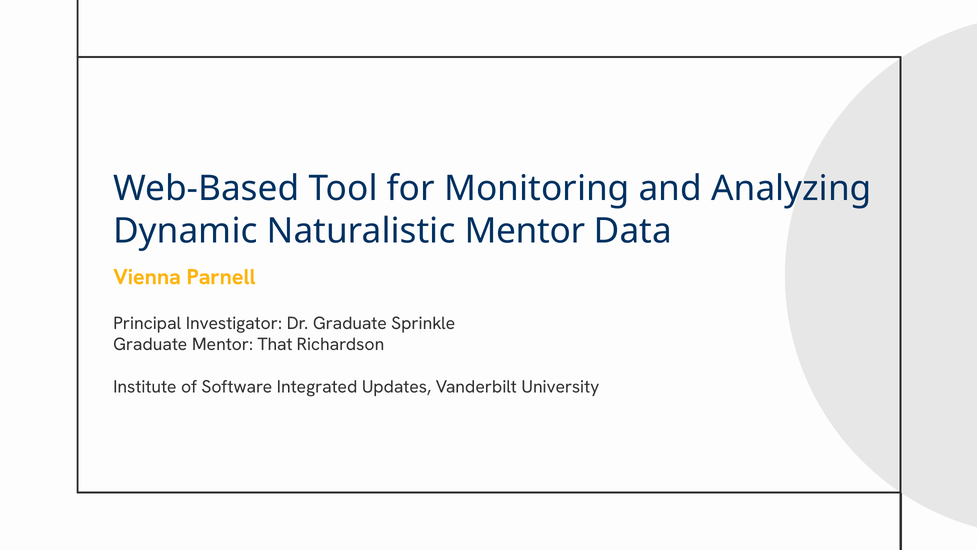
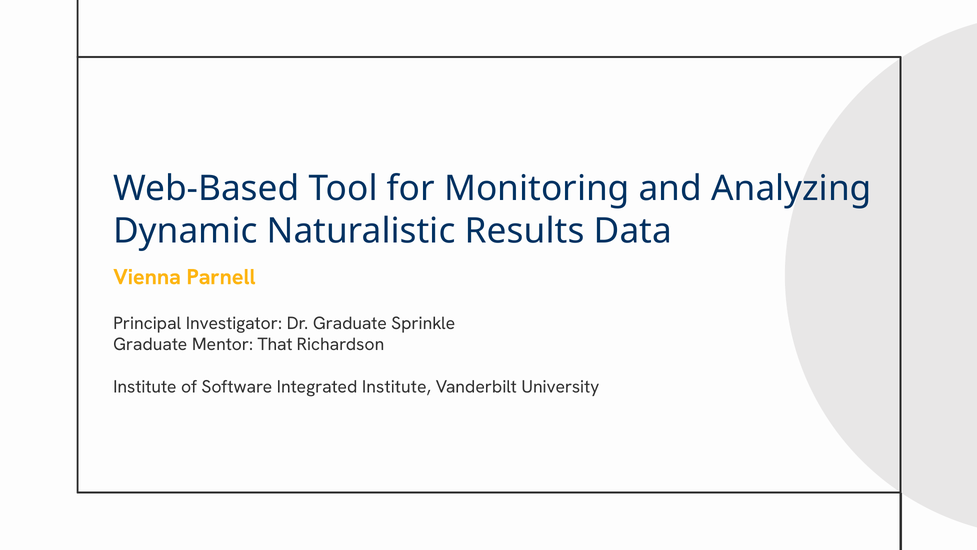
Naturalistic Mentor: Mentor -> Results
Integrated Updates: Updates -> Institute
